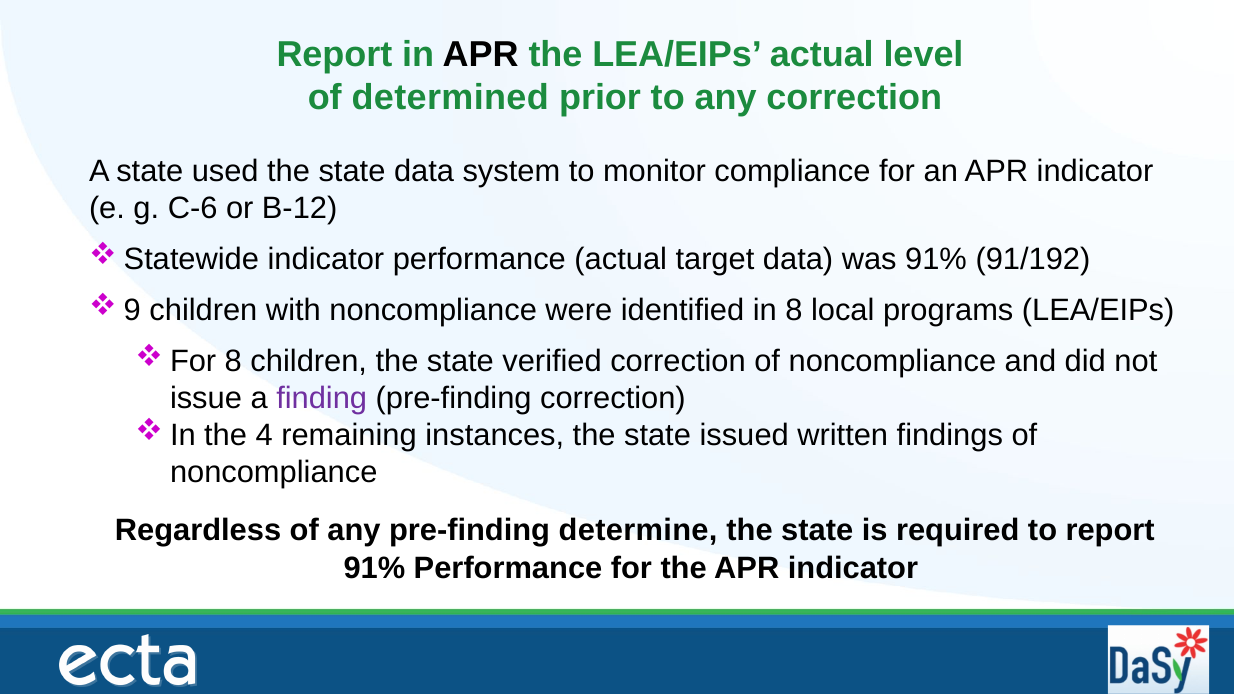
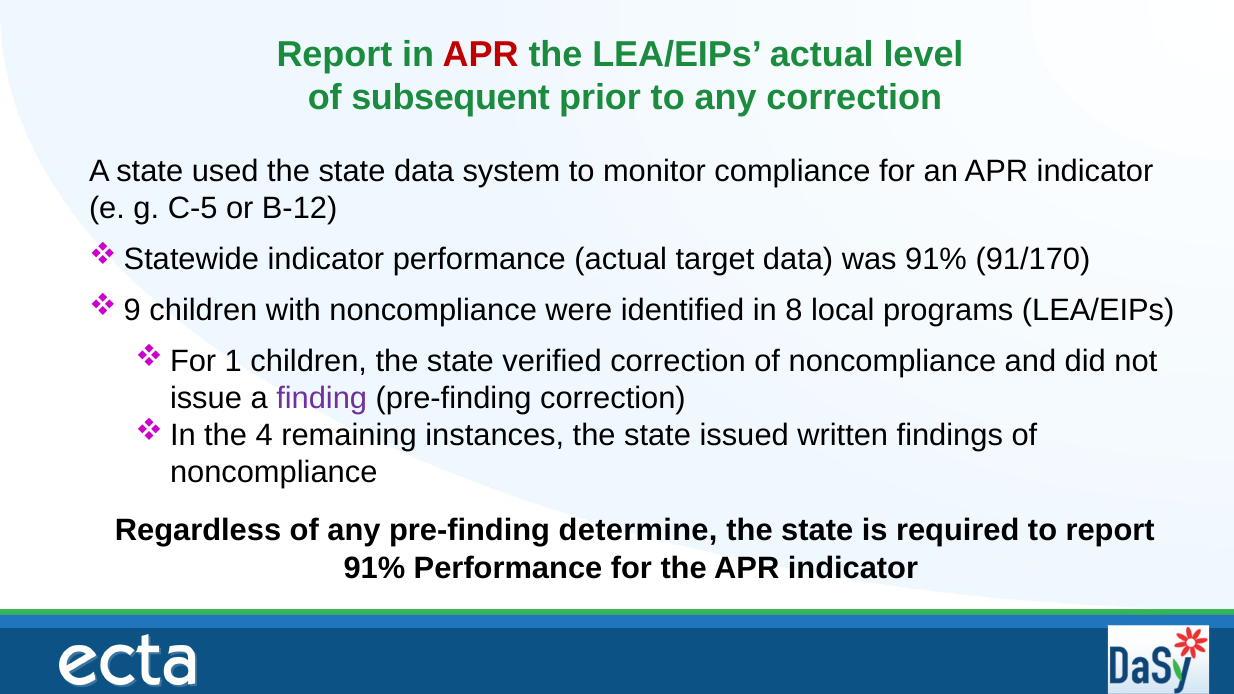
APR at (481, 55) colour: black -> red
determined: determined -> subsequent
C-6: C-6 -> C-5
91/192: 91/192 -> 91/170
8 at (233, 361): 8 -> 1
